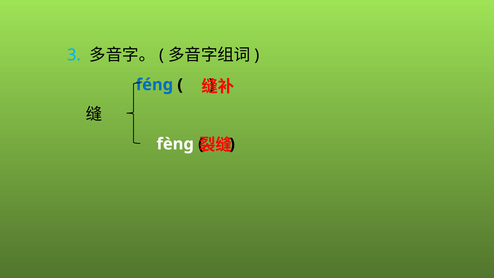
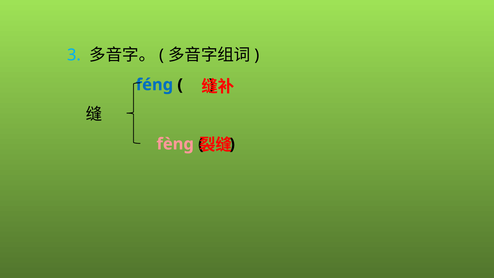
fènɡ colour: white -> pink
